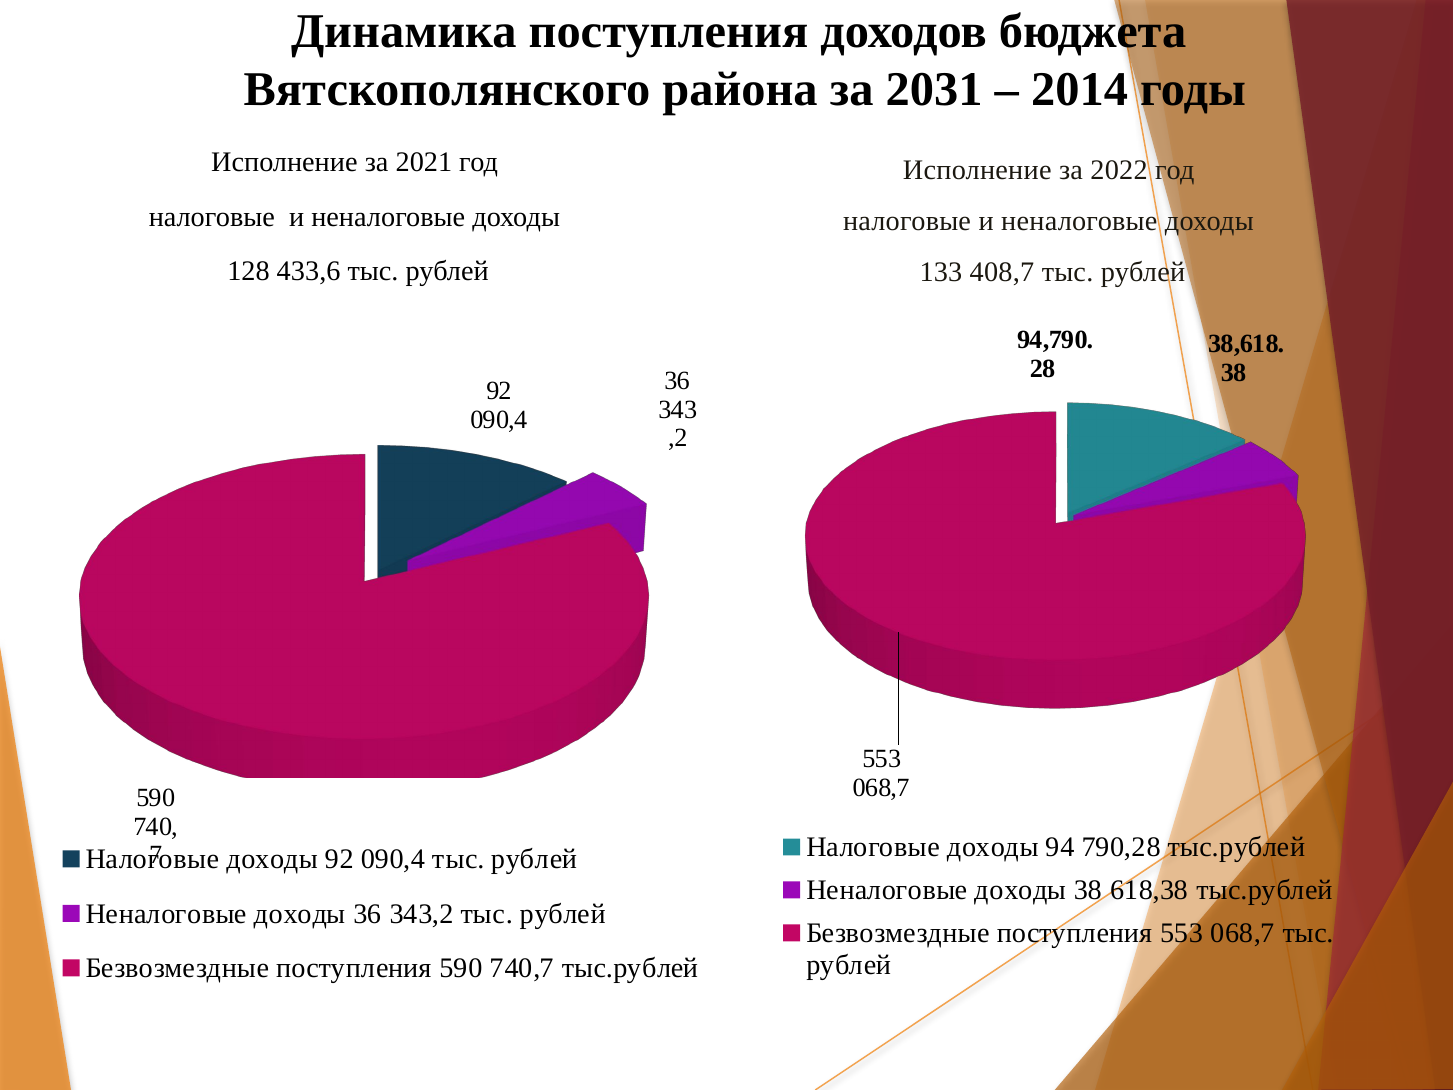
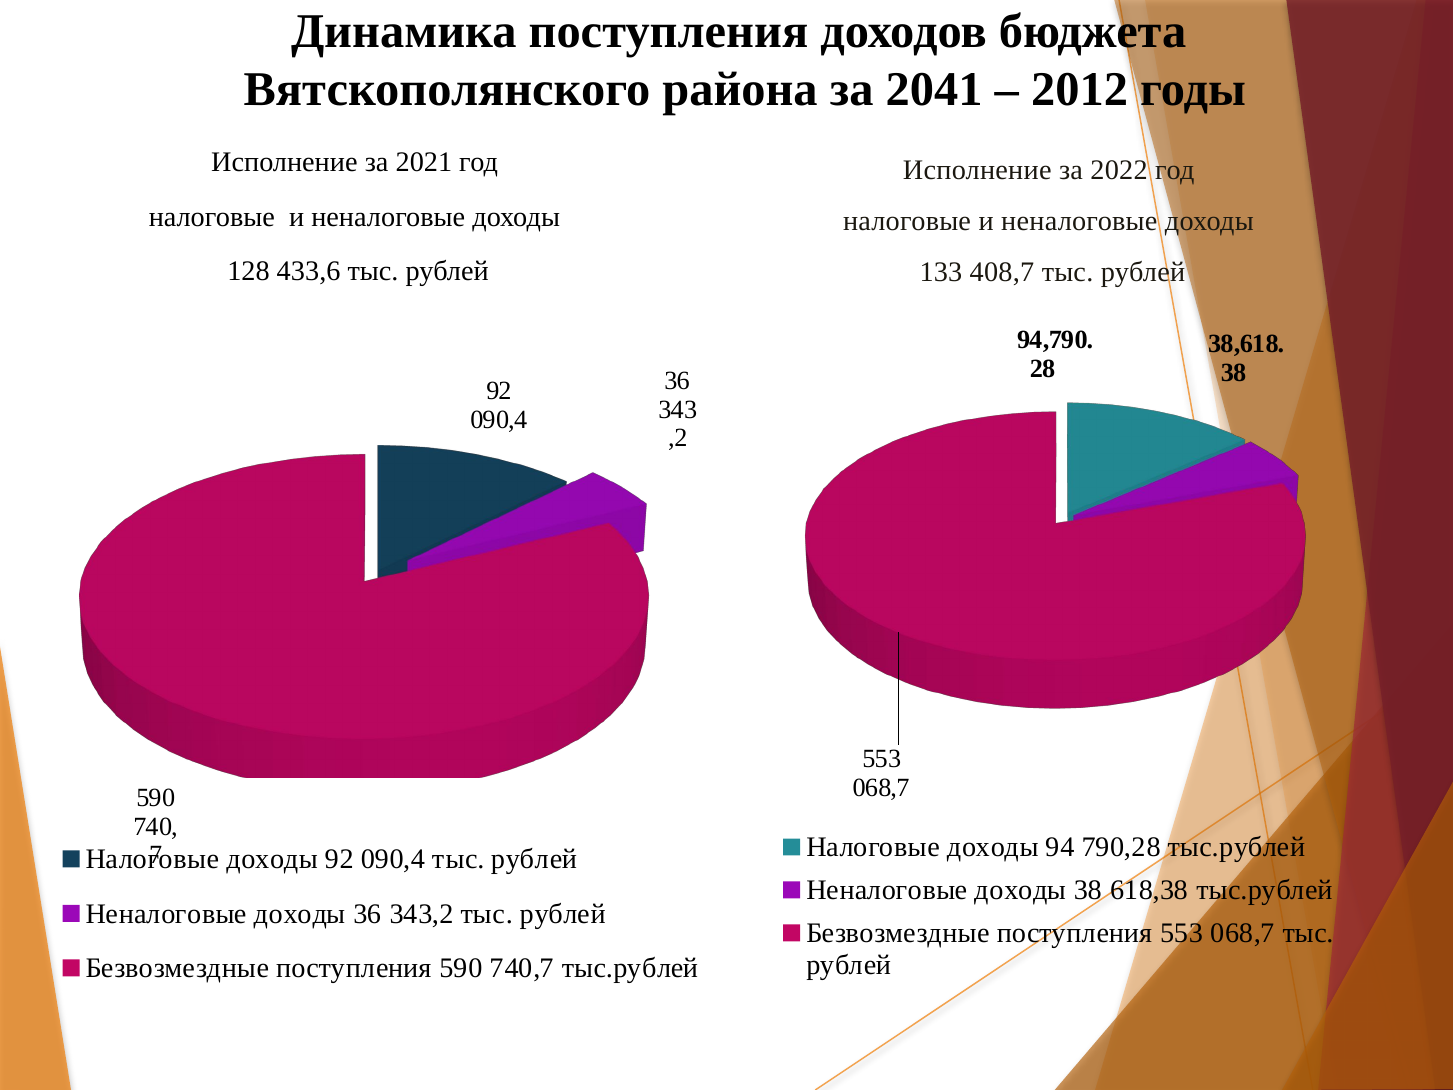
2031: 2031 -> 2041
2014: 2014 -> 2012
